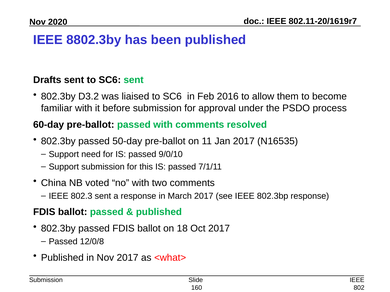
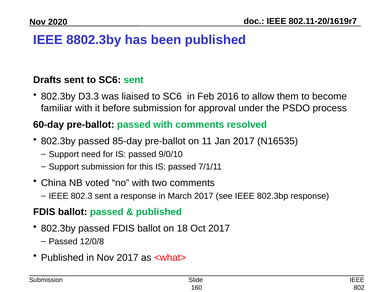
D3.2: D3.2 -> D3.3
50-day: 50-day -> 85-day
